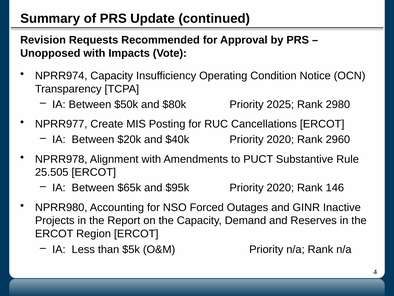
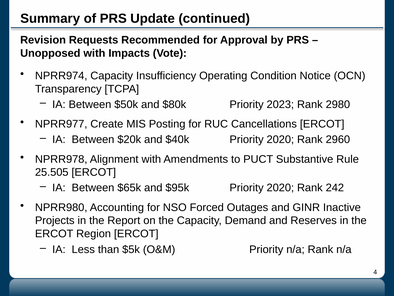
2025: 2025 -> 2023
146: 146 -> 242
